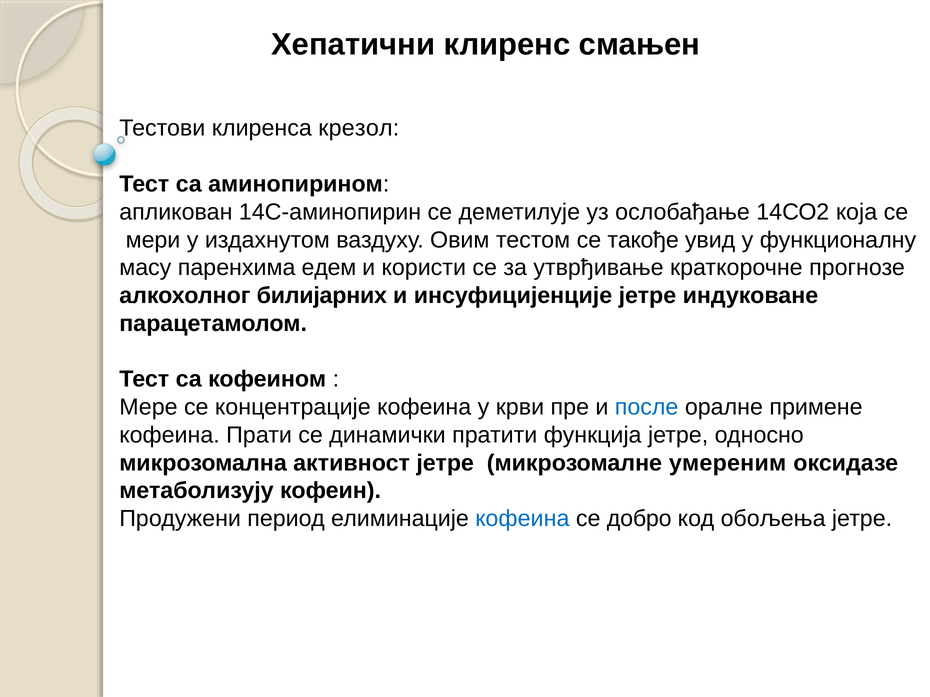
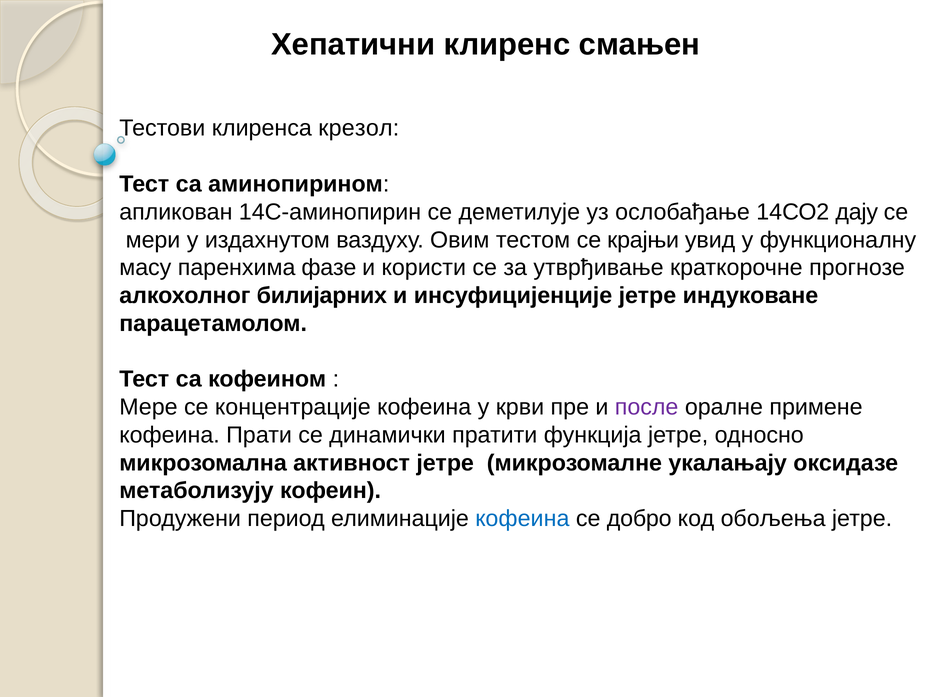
која: која -> дају
такође: такође -> крајњи
едем: едем -> фазе
после colour: blue -> purple
умереним: умереним -> укалањају
